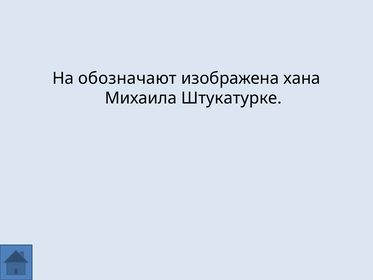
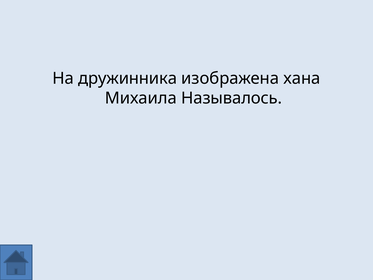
обозначают: обозначают -> дружинника
Штукатурке: Штукатурке -> Называлось
